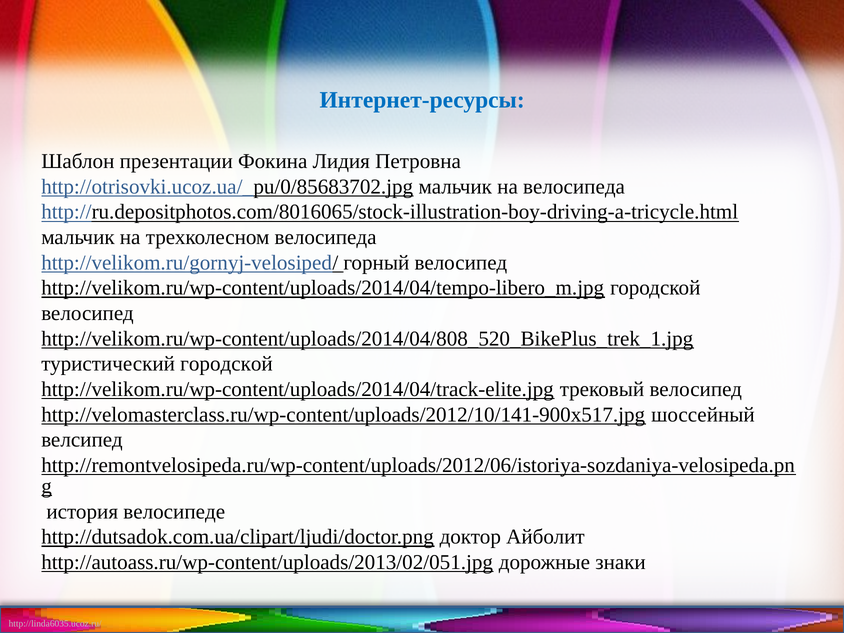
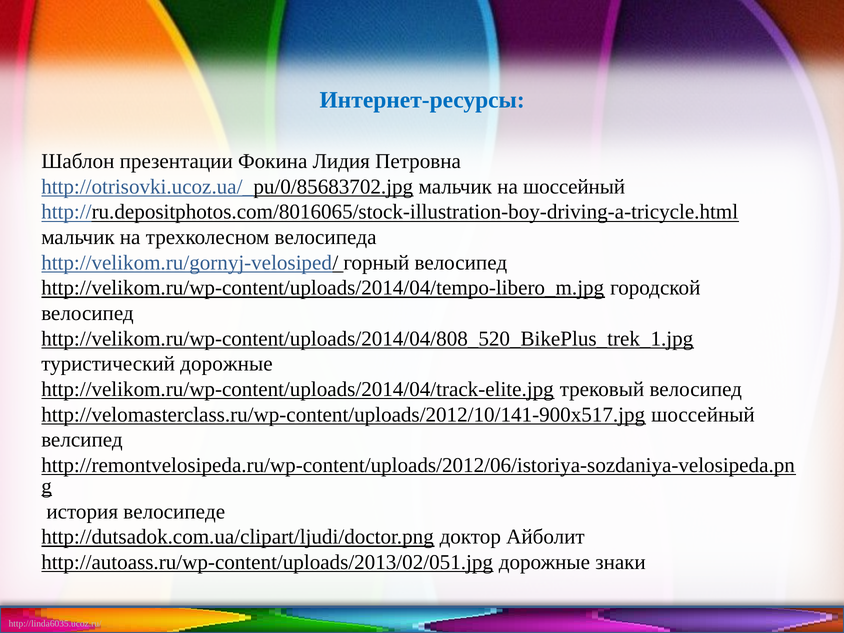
на велосипеда: велосипеда -> шоссейный
туристический городской: городской -> дорожные
